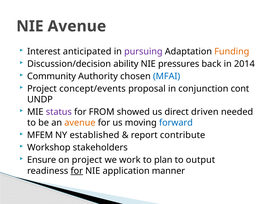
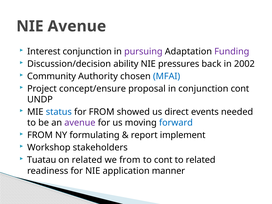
Interest anticipated: anticipated -> conjunction
Funding colour: orange -> purple
2014: 2014 -> 2002
concept/events: concept/events -> concept/ensure
status colour: purple -> blue
driven: driven -> events
avenue at (80, 123) colour: orange -> purple
MFEM at (40, 135): MFEM -> FROM
established: established -> formulating
contribute: contribute -> implement
Ensure: Ensure -> Tuatau
on project: project -> related
we work: work -> from
to plan: plan -> cont
to output: output -> related
for at (77, 171) underline: present -> none
